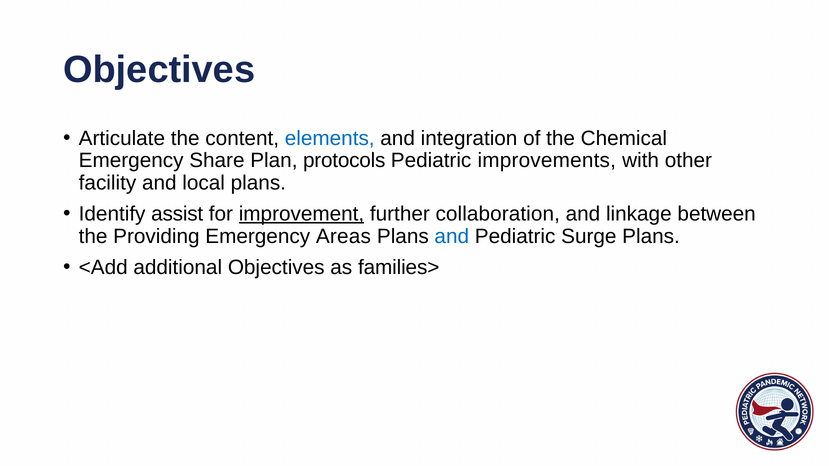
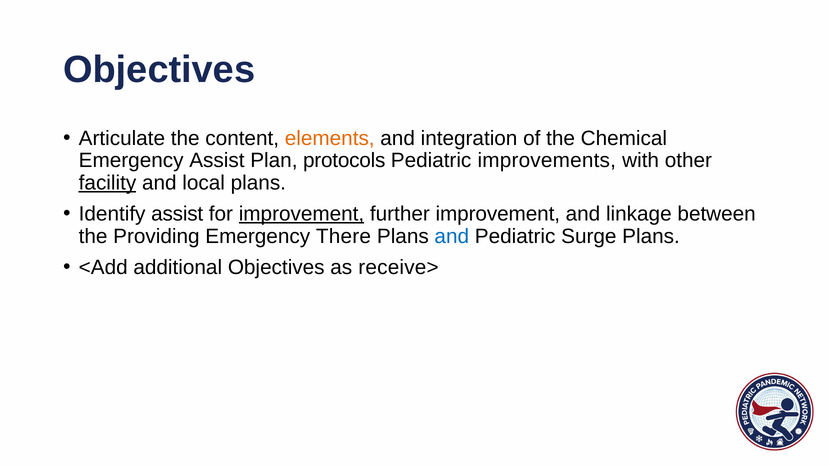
elements colour: blue -> orange
Emergency Share: Share -> Assist
facility underline: none -> present
further collaboration: collaboration -> improvement
Areas: Areas -> There
families>: families> -> receive>
